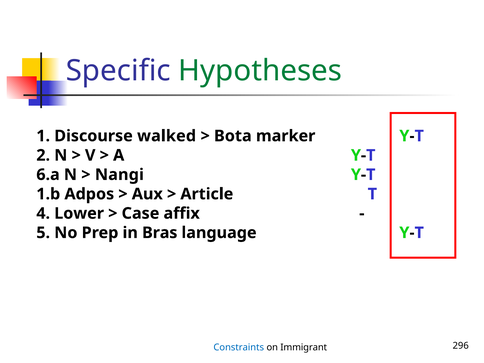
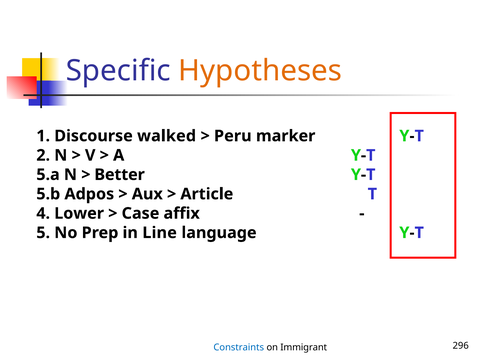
Hypotheses colour: green -> orange
Bota: Bota -> Peru
6.a: 6.a -> 5.a
Nangi: Nangi -> Better
1.b: 1.b -> 5.b
Bras: Bras -> Line
